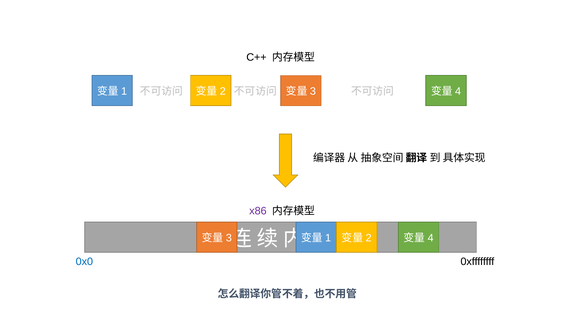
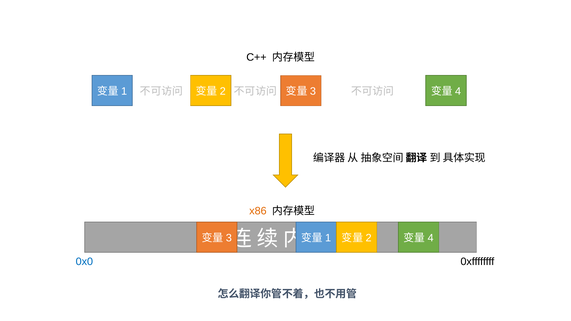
x86 colour: purple -> orange
